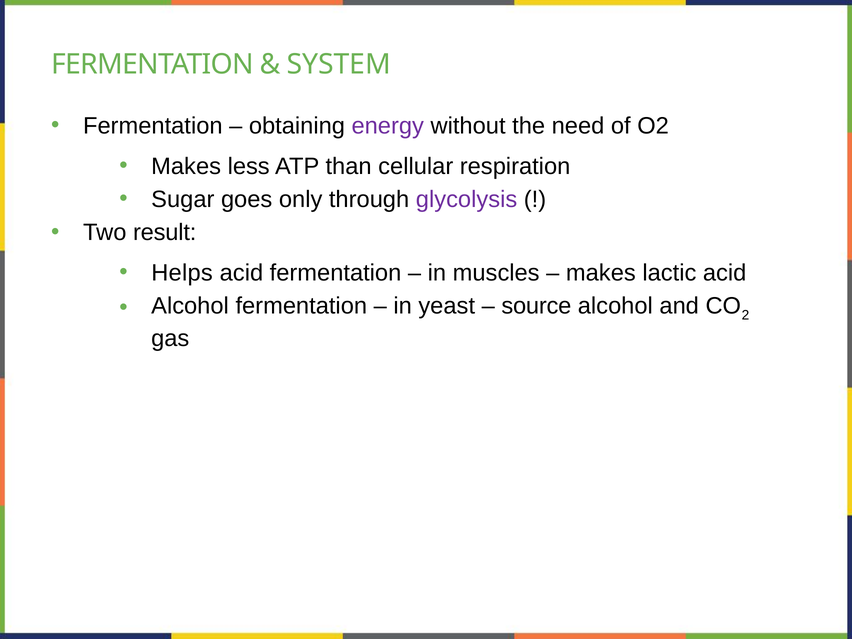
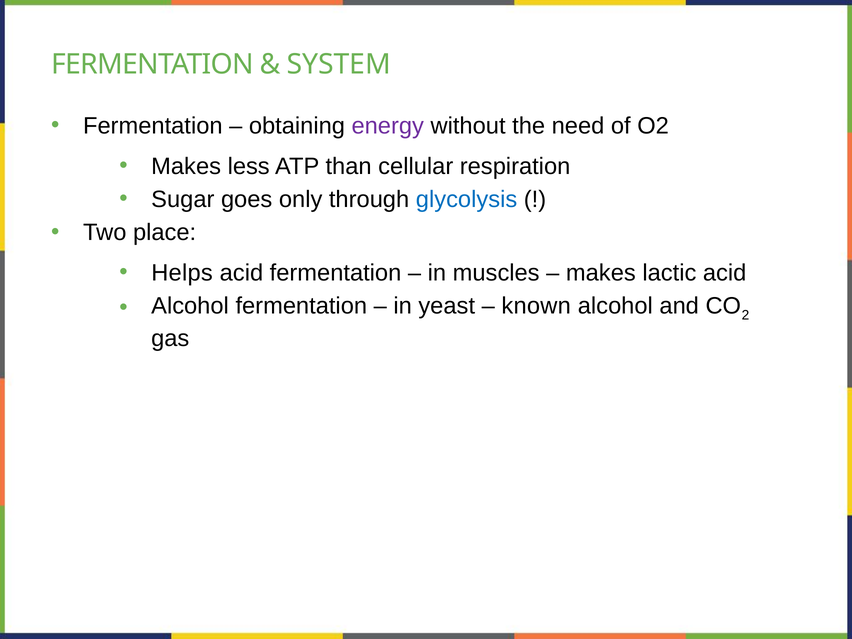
glycolysis colour: purple -> blue
result: result -> place
source: source -> known
